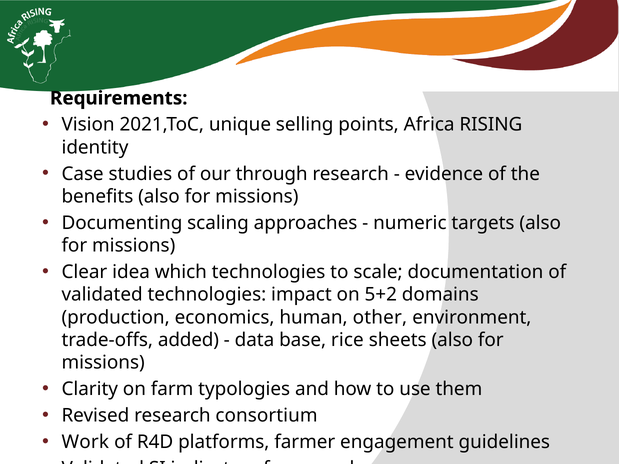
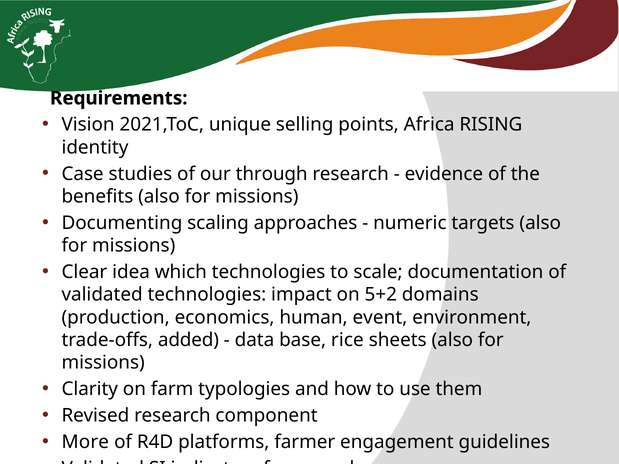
other: other -> event
consortium: consortium -> component
Work: Work -> More
